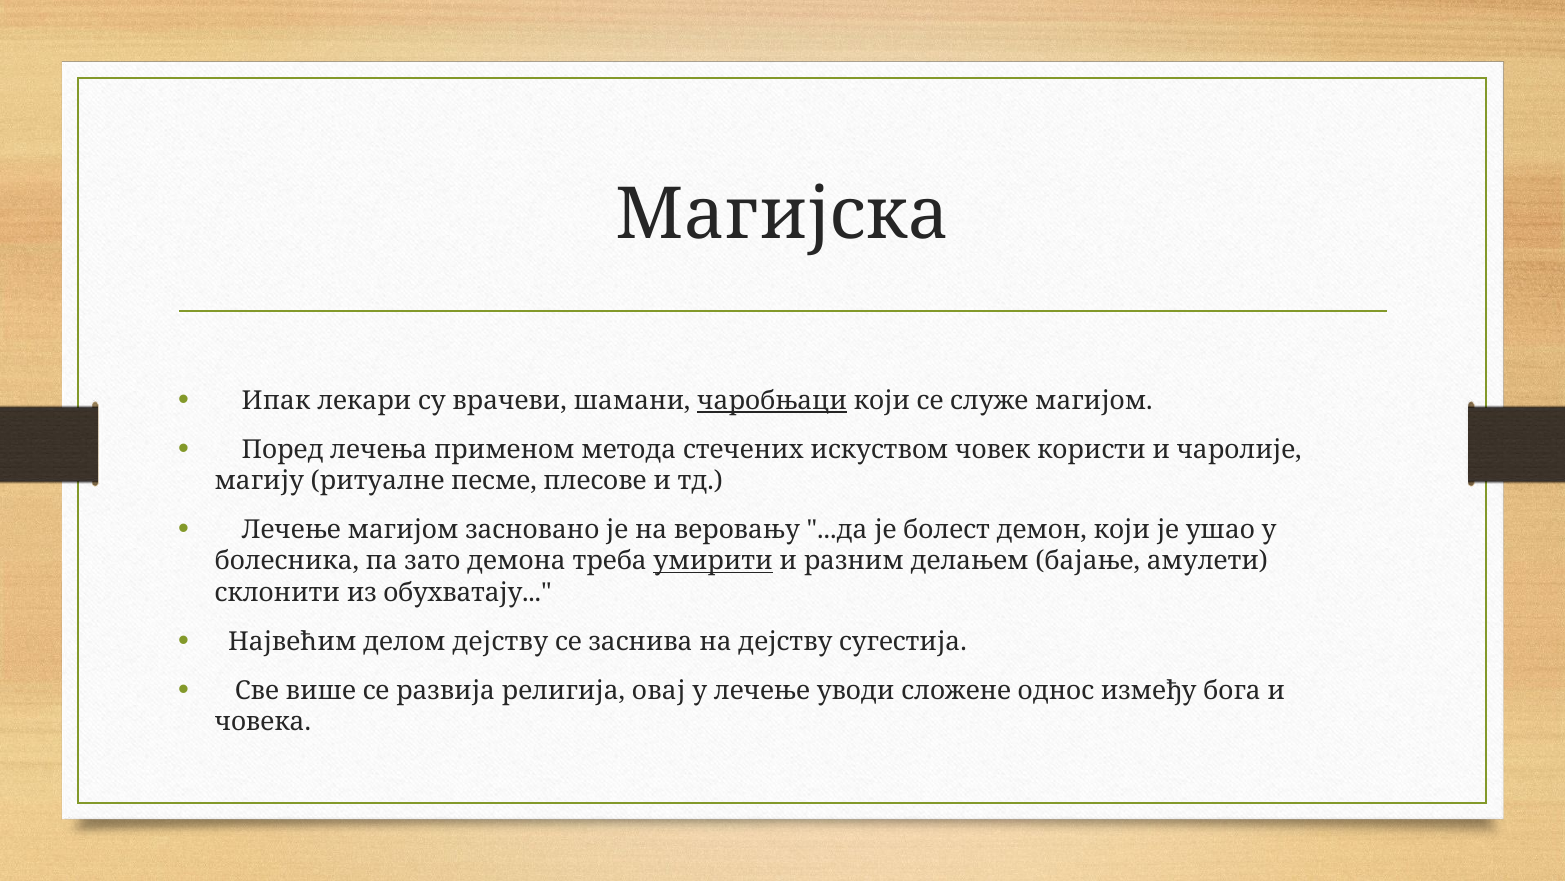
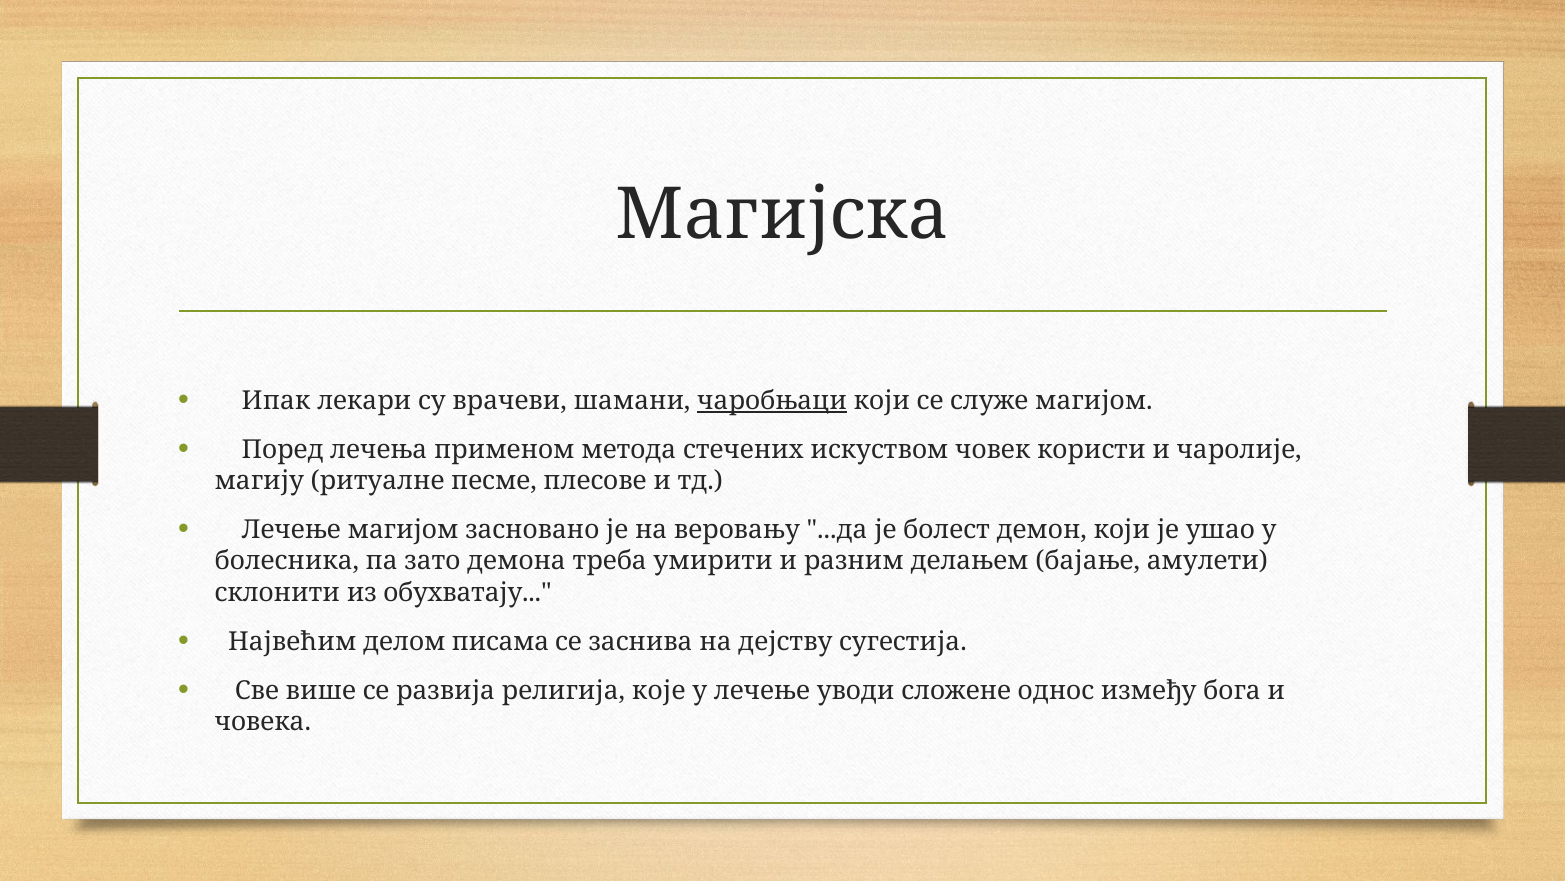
умирити underline: present -> none
делом дејству: дејству -> писама
овај: овај -> које
